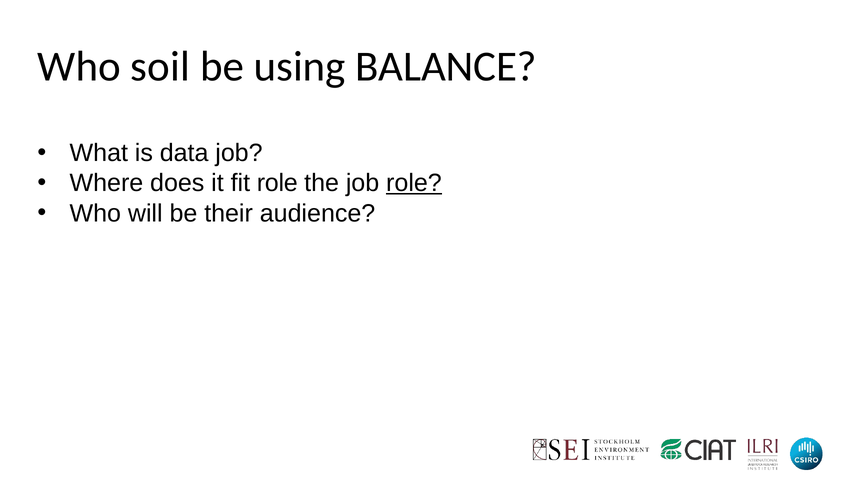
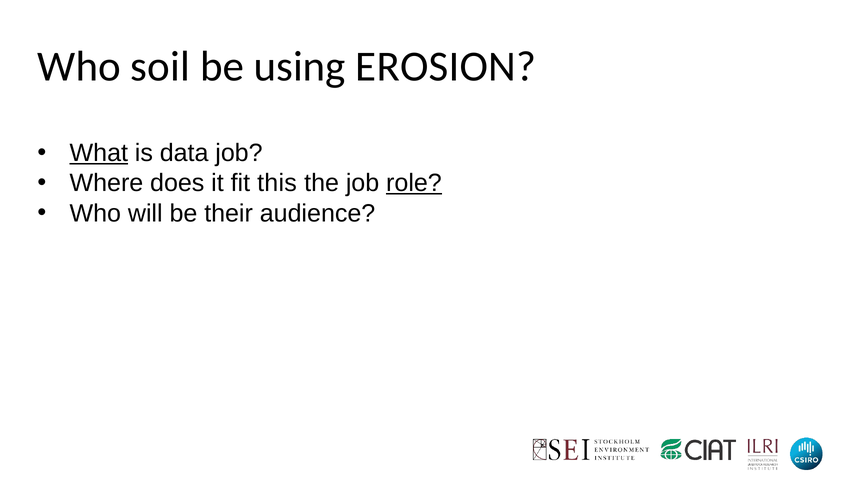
BALANCE: BALANCE -> EROSION
What underline: none -> present
fit role: role -> this
